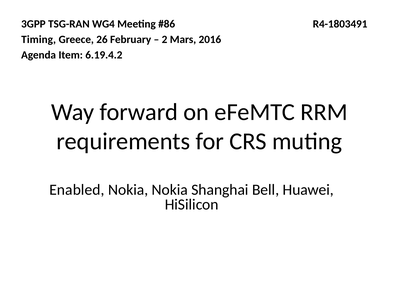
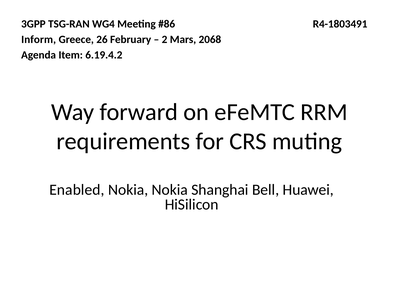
Timing: Timing -> Inform
2016: 2016 -> 2068
